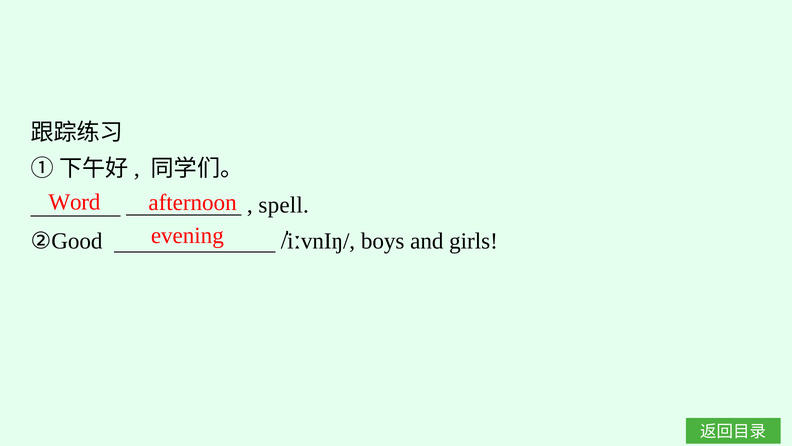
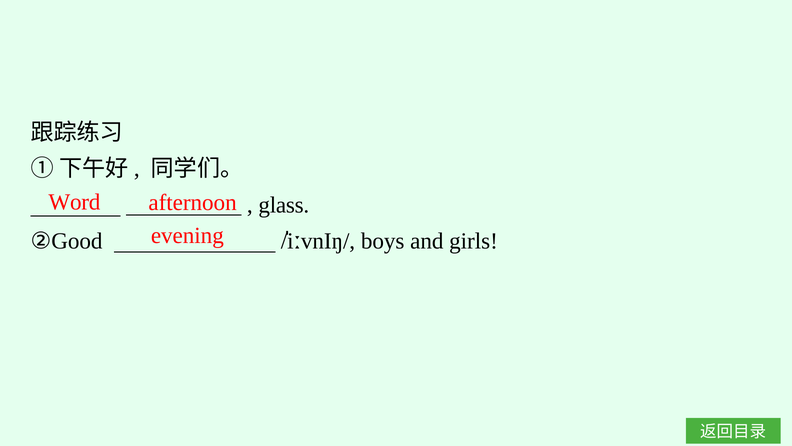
spell: spell -> glass
